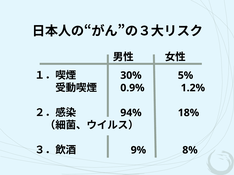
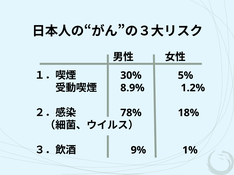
0.9%: 0.9% -> 8.9%
94%: 94% -> 78%
8%: 8% -> 1%
